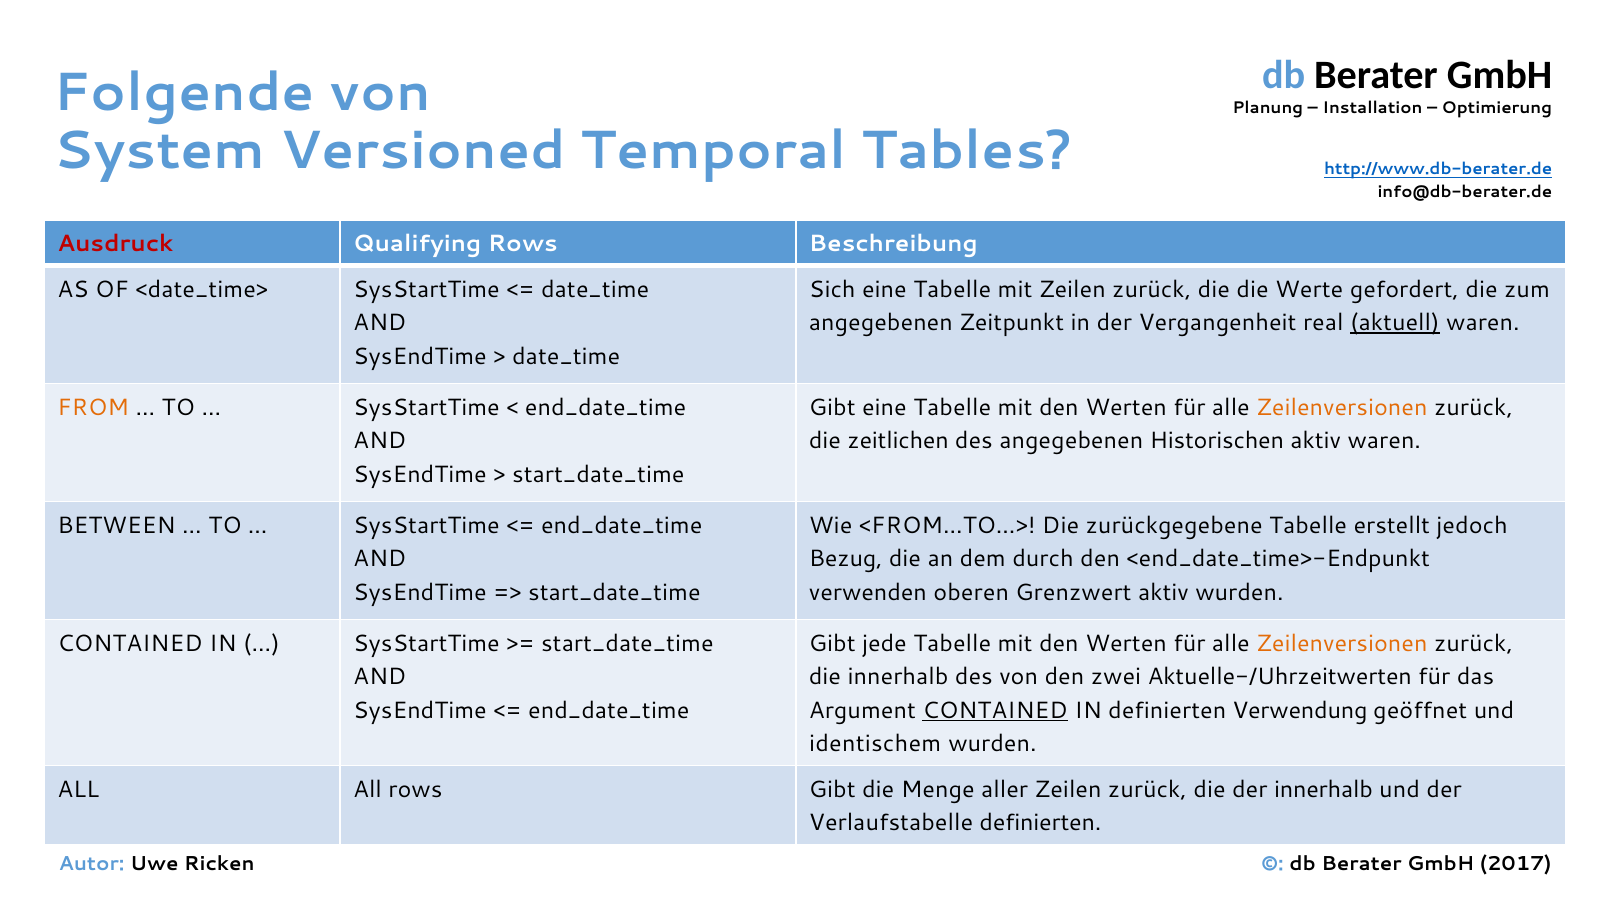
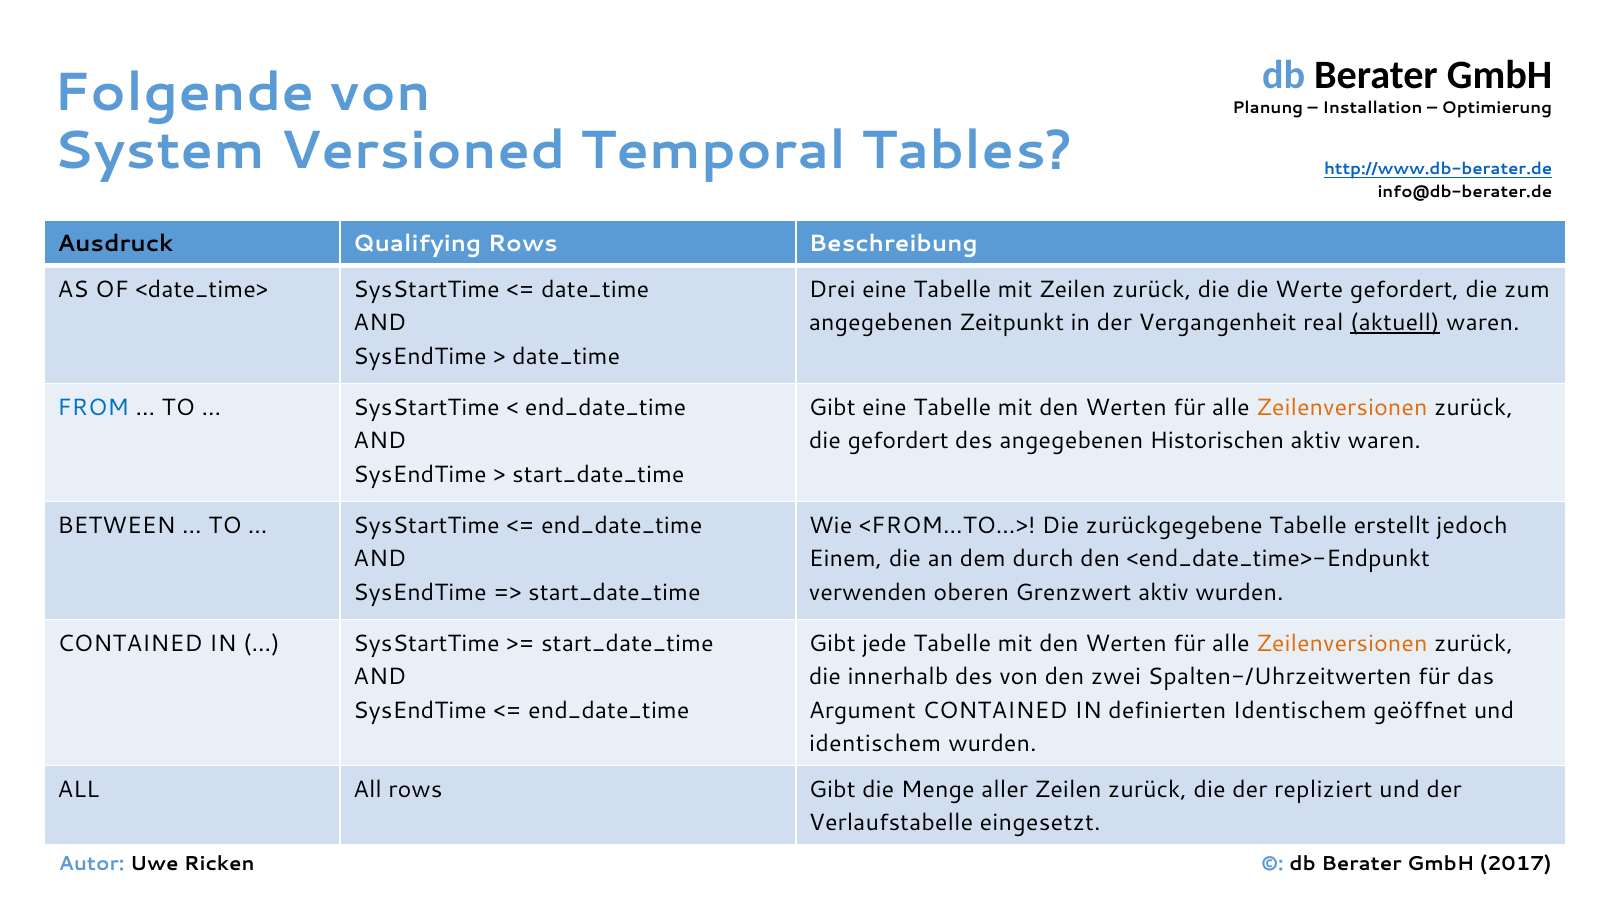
Ausdruck colour: red -> black
Sich: Sich -> Drei
FROM colour: orange -> blue
die zeitlichen: zeitlichen -> gefordert
Bezug: Bezug -> Einem
Aktuelle-/Uhrzeitwerten: Aktuelle-/Uhrzeitwerten -> Spalten-/Uhrzeitwerten
CONTAINED at (995, 710) underline: present -> none
definierten Verwendung: Verwendung -> Identischem
der innerhalb: innerhalb -> repliziert
Verlaufstabelle definierten: definierten -> eingesetzt
